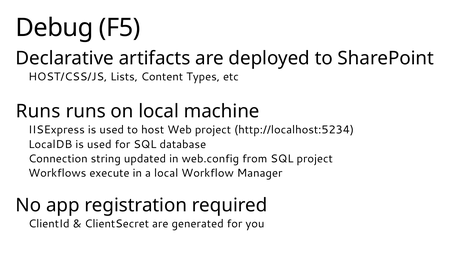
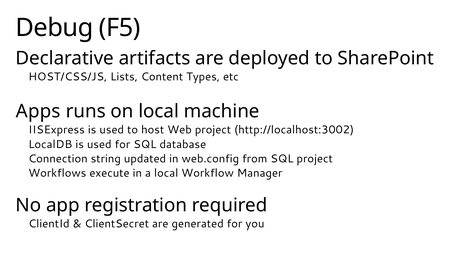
Runs at (38, 111): Runs -> Apps
http://localhost:5234: http://localhost:5234 -> http://localhost:3002
